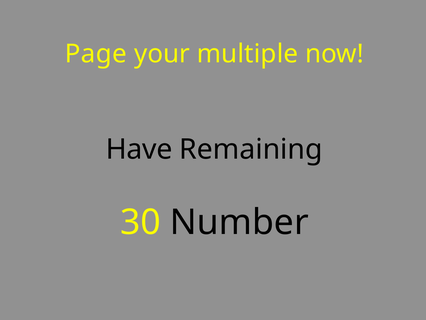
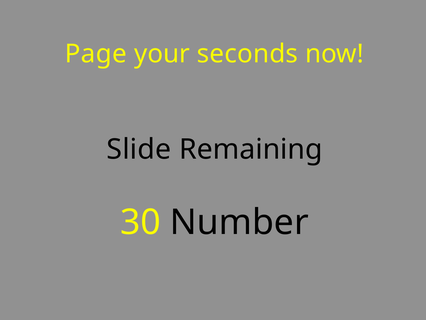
multiple: multiple -> seconds
Have: Have -> Slide
